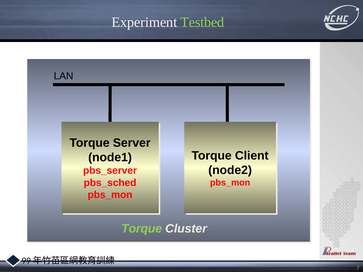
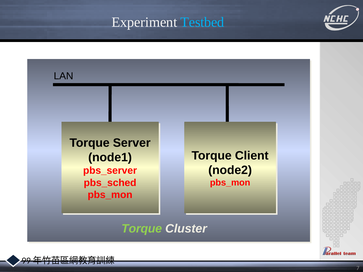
Testbed colour: light green -> light blue
